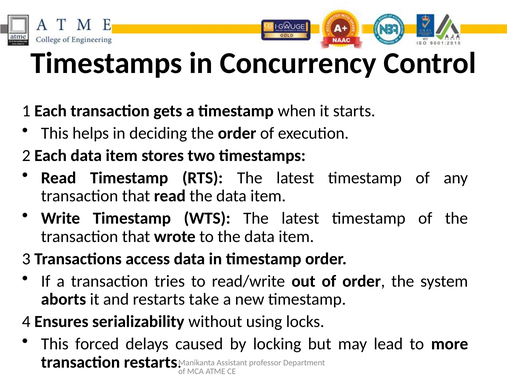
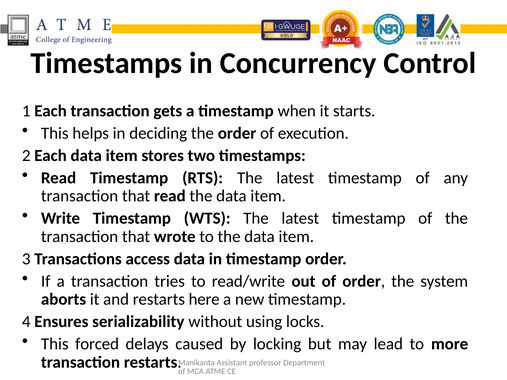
take: take -> here
